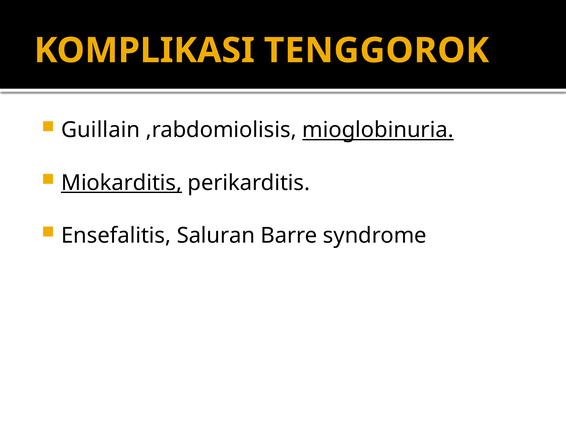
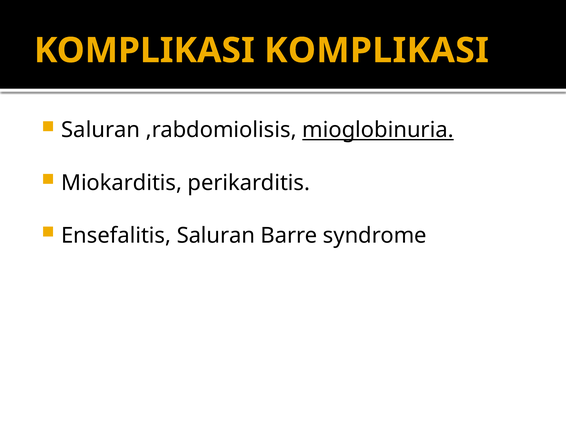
KOMPLIKASI TENGGOROK: TENGGOROK -> KOMPLIKASI
Guillain at (101, 130): Guillain -> Saluran
Miokarditis underline: present -> none
